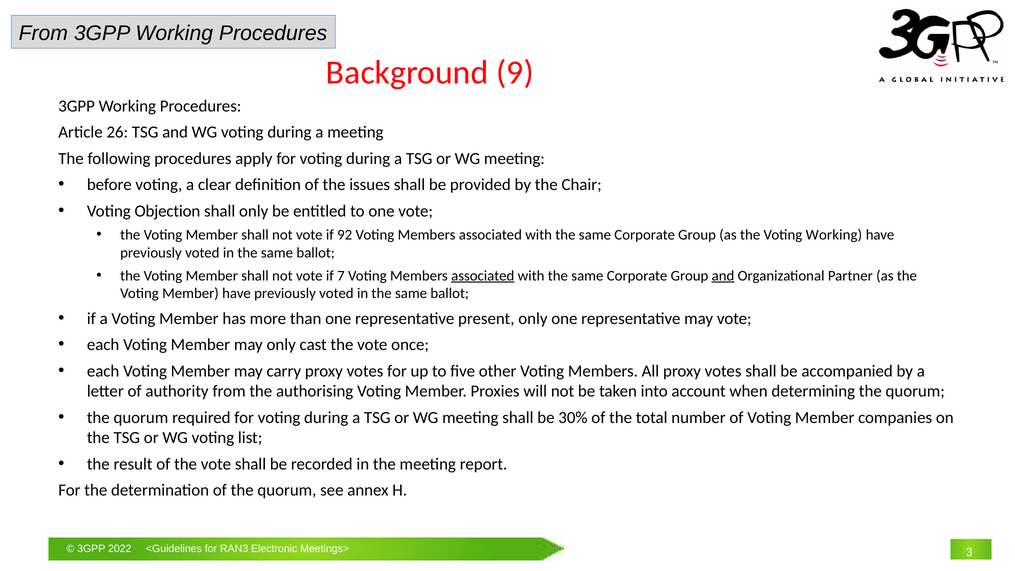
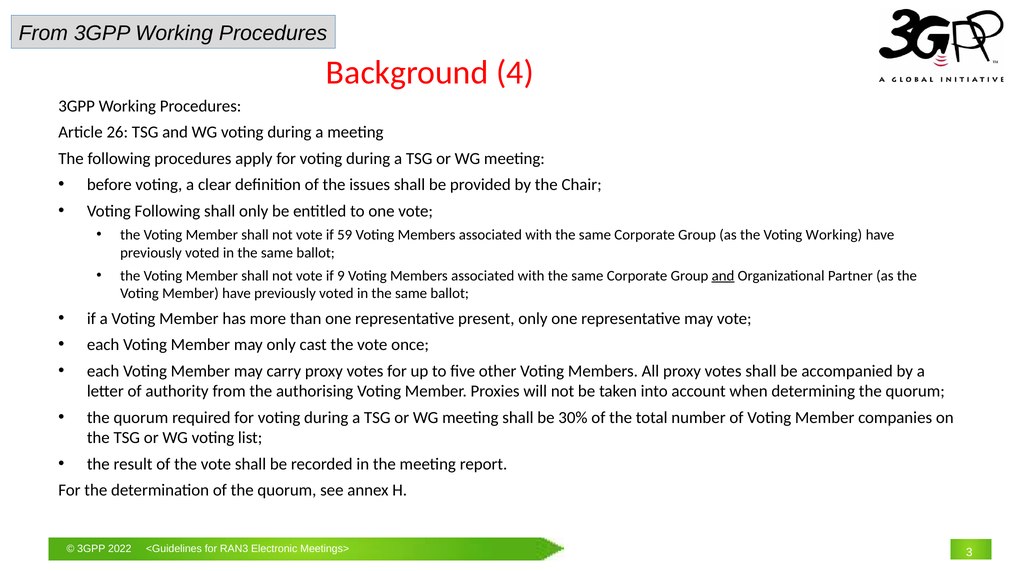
9: 9 -> 4
Voting Objection: Objection -> Following
92: 92 -> 59
7: 7 -> 9
associated at (483, 276) underline: present -> none
